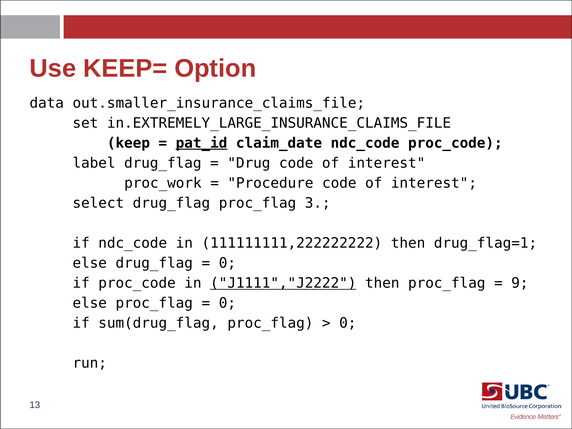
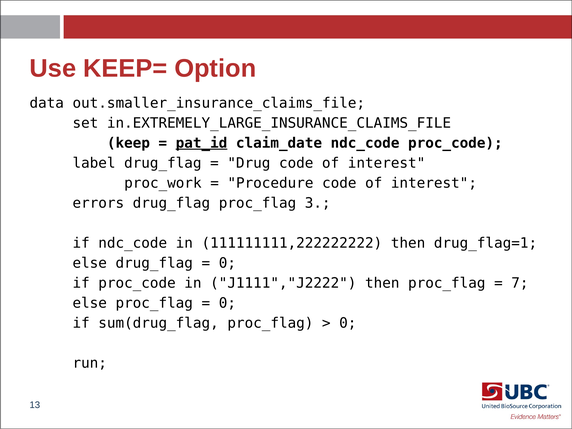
select: select -> errors
J1111","J2222 underline: present -> none
9: 9 -> 7
